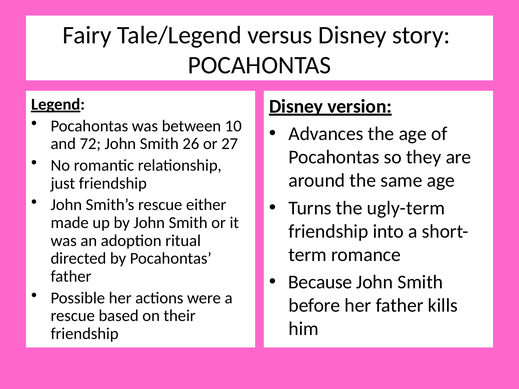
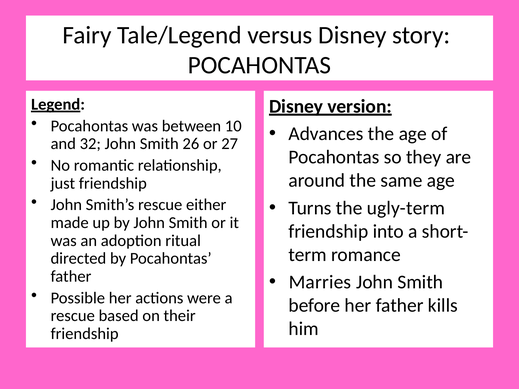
72: 72 -> 32
Because: Because -> Marries
